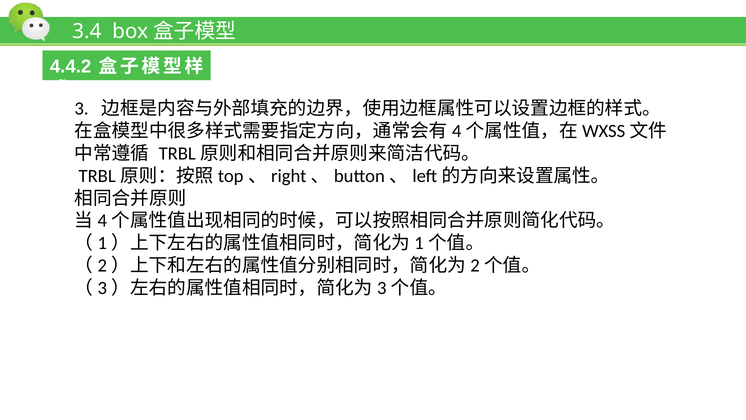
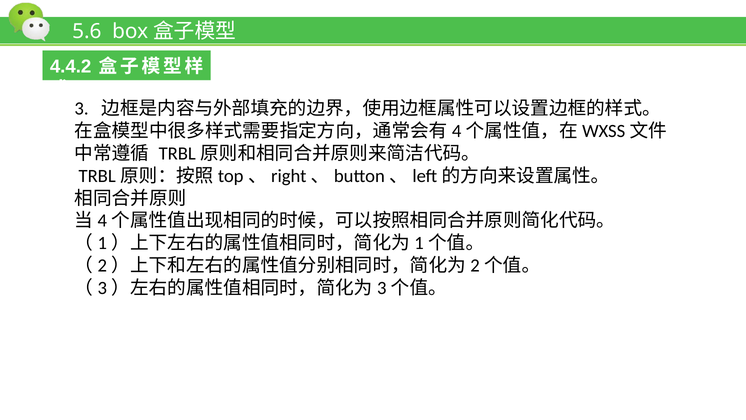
3.4: 3.4 -> 5.6
